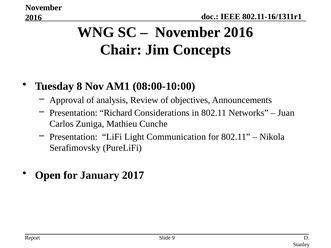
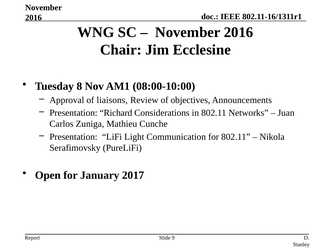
Concepts: Concepts -> Ecclesine
analysis: analysis -> liaisons
